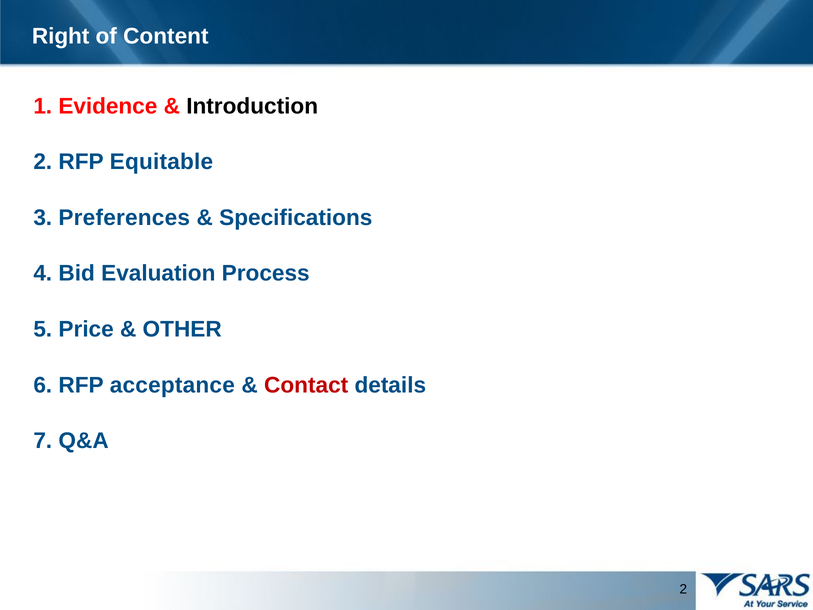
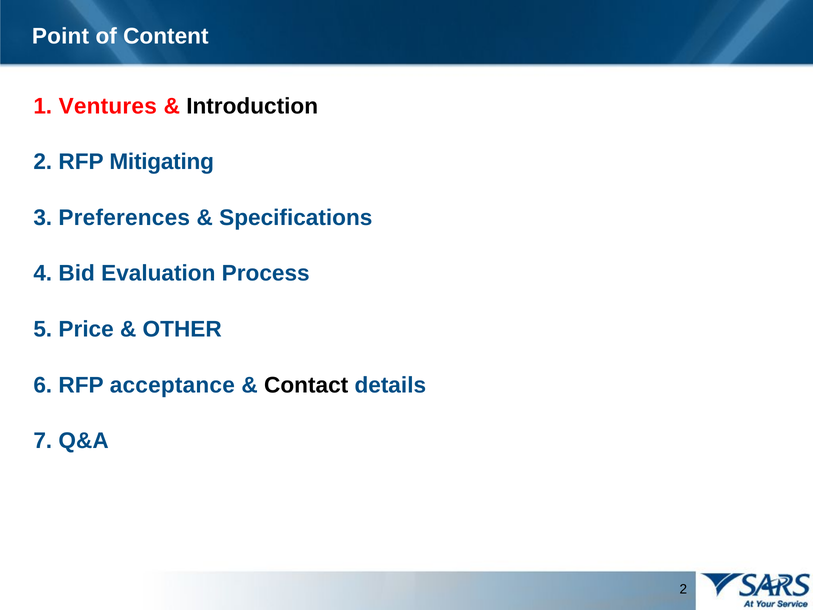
Right: Right -> Point
Evidence: Evidence -> Ventures
Equitable: Equitable -> Mitigating
Contact colour: red -> black
